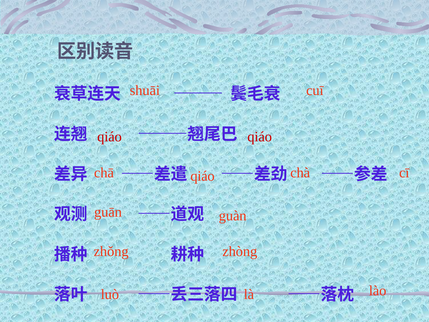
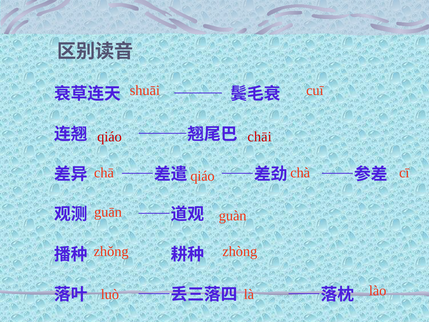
qiáo at (260, 137): qiáo -> chāi
